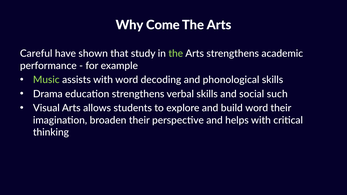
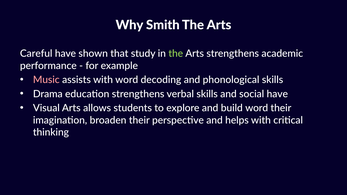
Come: Come -> Smith
Music colour: light green -> pink
social such: such -> have
